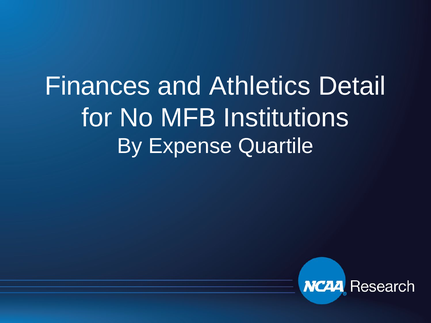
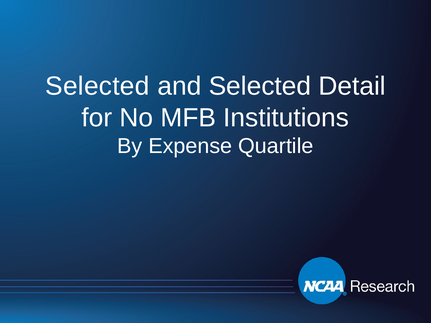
Finances at (98, 86): Finances -> Selected
and Athletics: Athletics -> Selected
